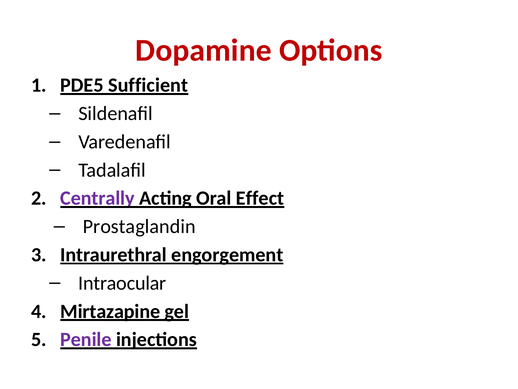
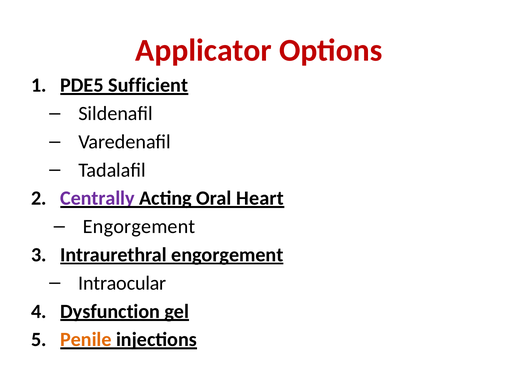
Dopamine: Dopamine -> Applicator
Effect: Effect -> Heart
Prostaglandin at (139, 226): Prostaglandin -> Engorgement
Mirtazapine: Mirtazapine -> Dysfunction
Penile colour: purple -> orange
